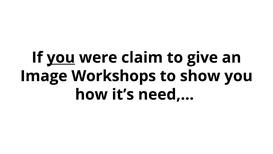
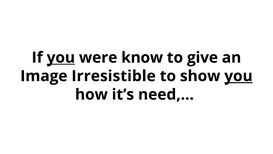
claim: claim -> know
Workshops: Workshops -> Irresistible
you at (239, 76) underline: none -> present
